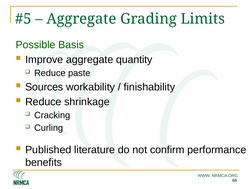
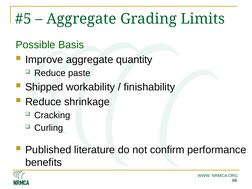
Sources: Sources -> Shipped
